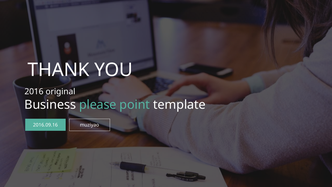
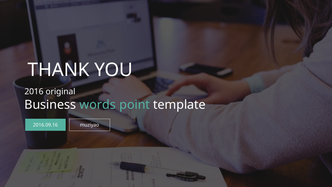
please: please -> words
